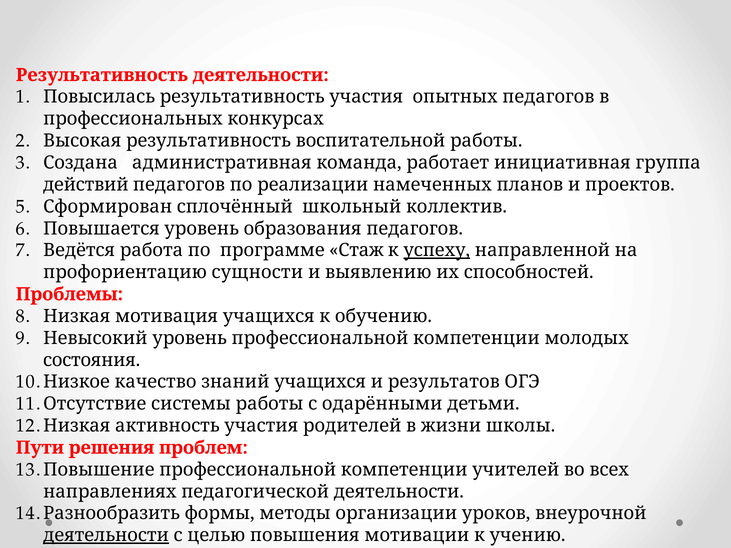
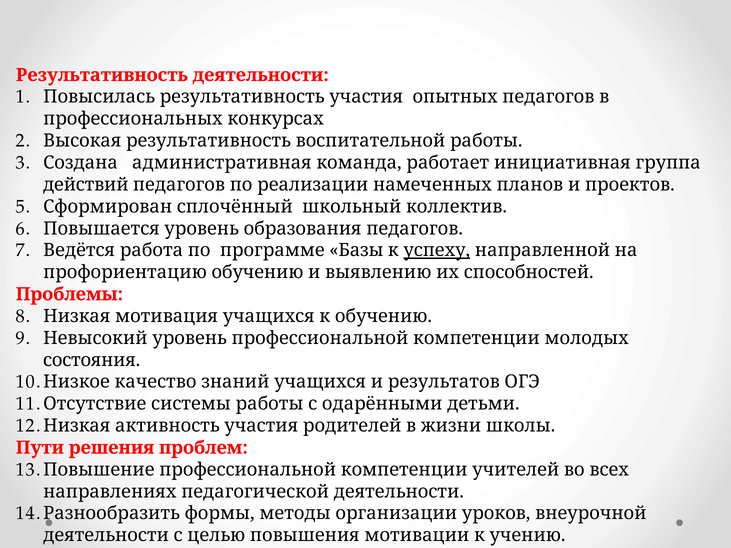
Стаж: Стаж -> Базы
профориентацию сущности: сущности -> обучению
деятельности at (106, 536) underline: present -> none
